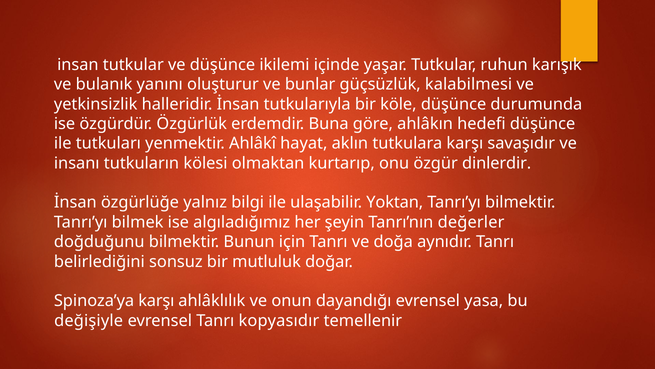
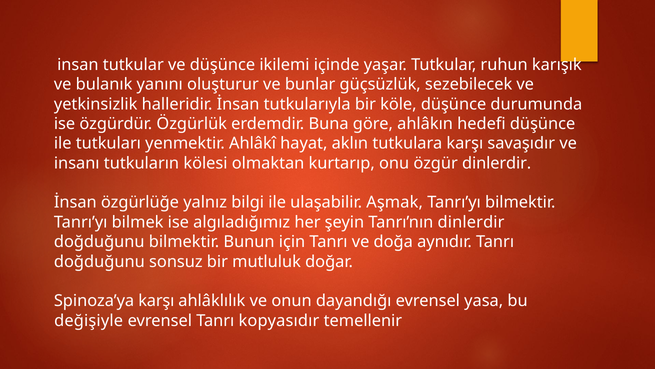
kalabilmesi: kalabilmesi -> sezebilecek
Yoktan: Yoktan -> Aşmak
Tanrı’nın değerler: değerler -> dinlerdir
belirlediğini at (99, 261): belirlediğini -> doğduğunu
